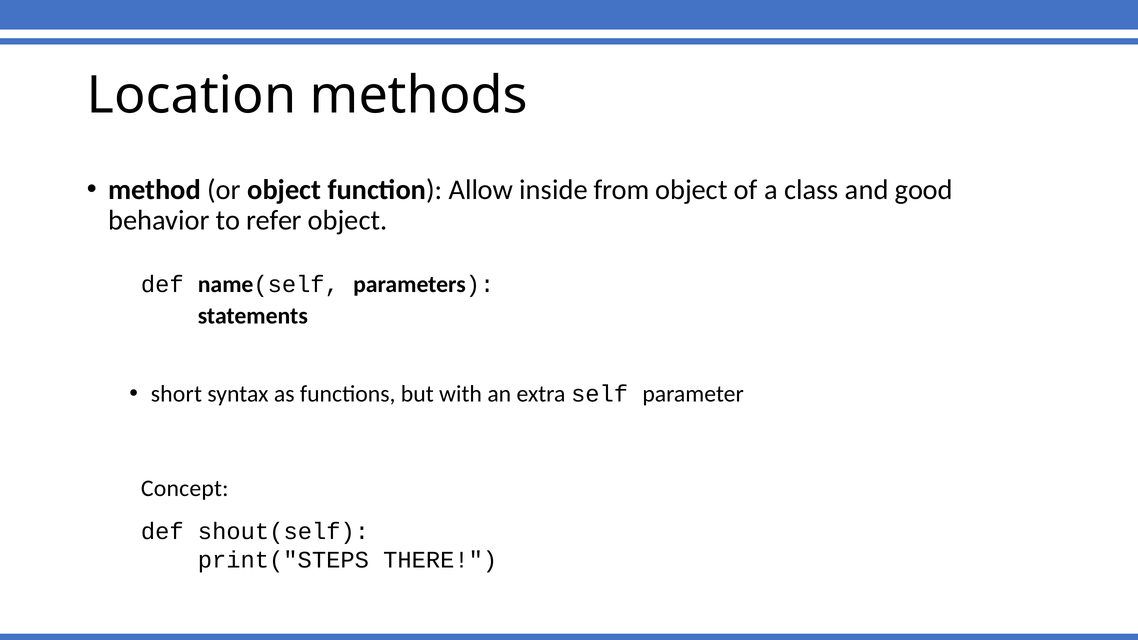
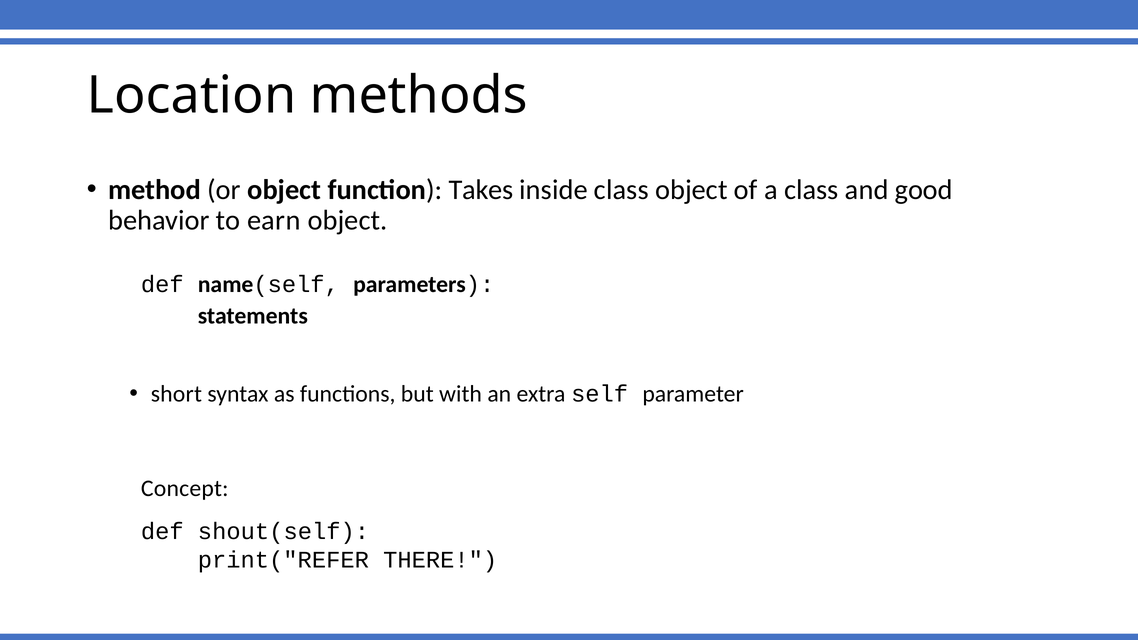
Allow: Allow -> Takes
inside from: from -> class
refer: refer -> earn
print("STEPS: print("STEPS -> print("REFER
